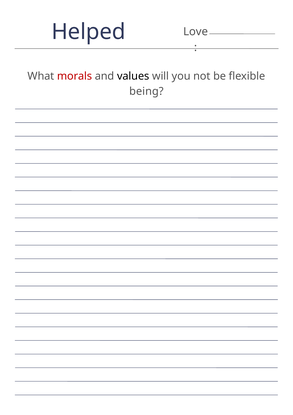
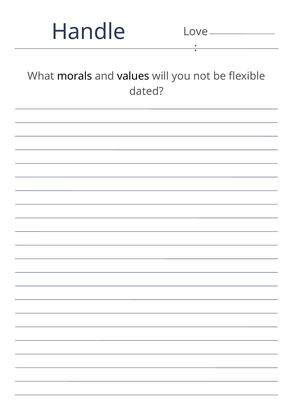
Helped: Helped -> Handle
morals colour: red -> black
being: being -> dated
